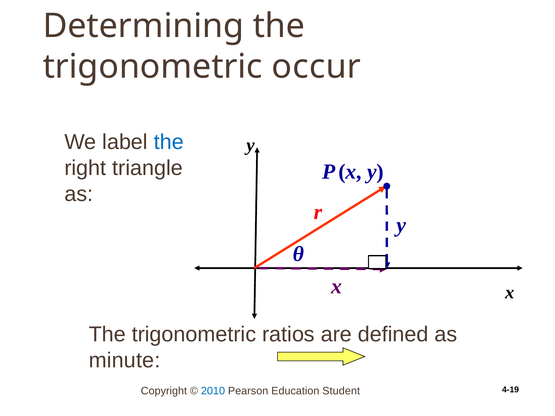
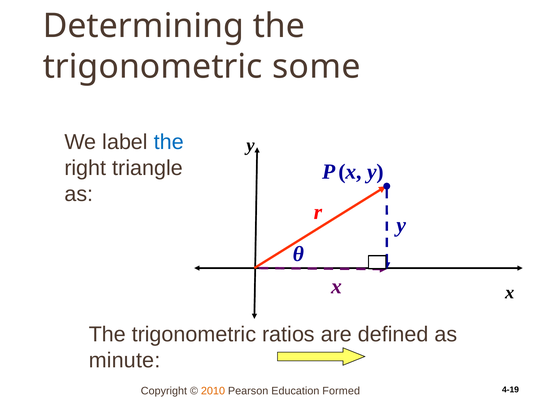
occur: occur -> some
2010 colour: blue -> orange
Student: Student -> Formed
